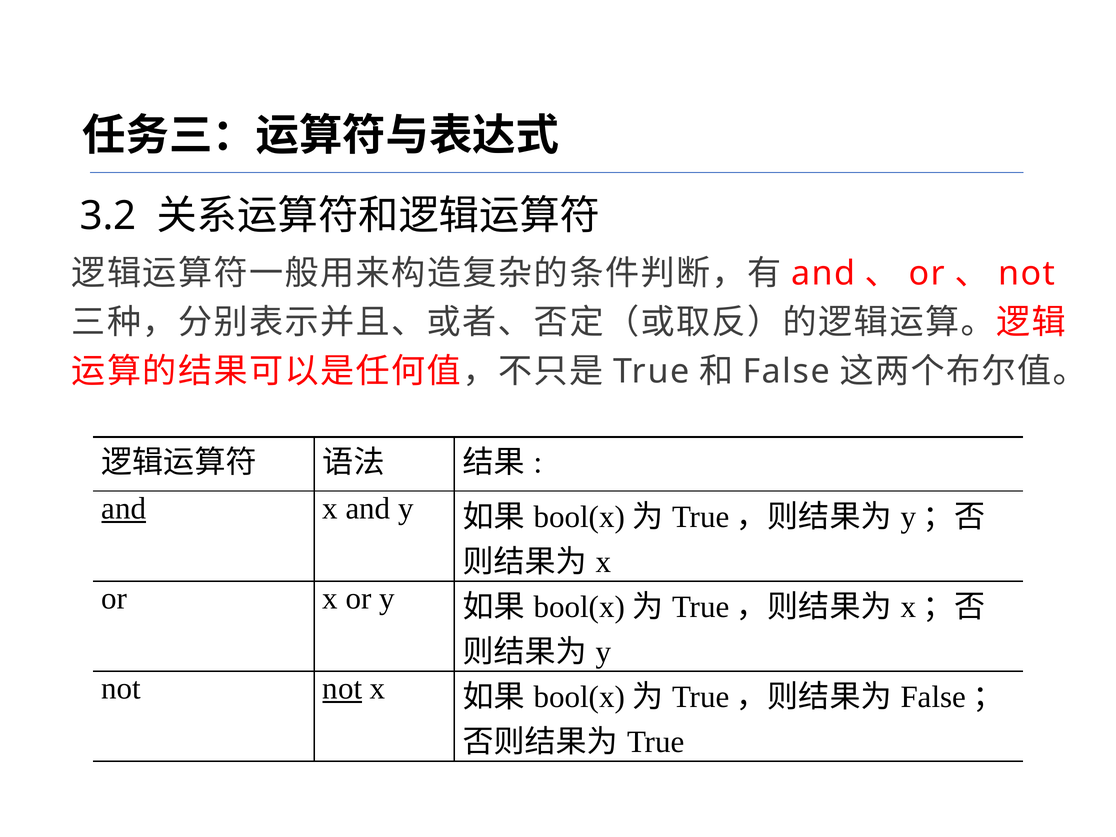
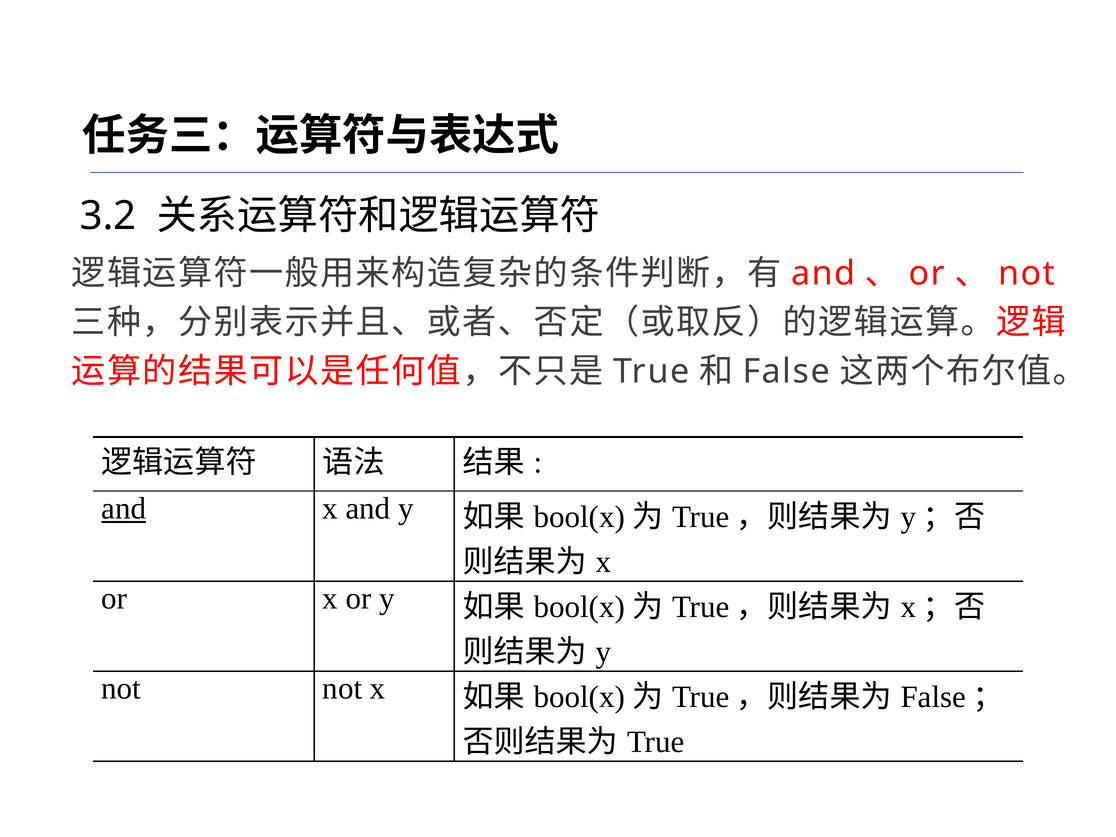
not at (342, 689) underline: present -> none
